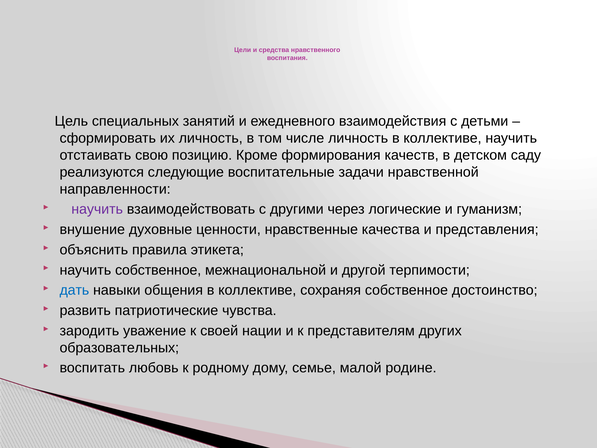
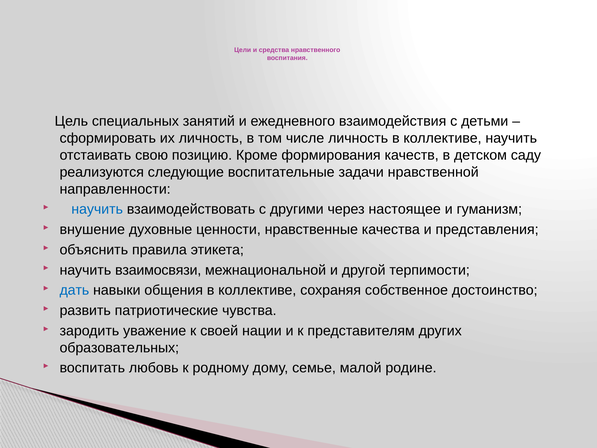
научить at (97, 209) colour: purple -> blue
логические: логические -> настоящее
научить собственное: собственное -> взаимосвязи
